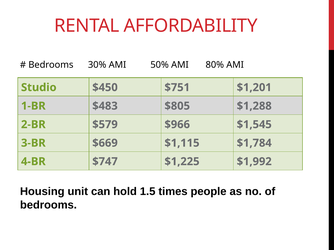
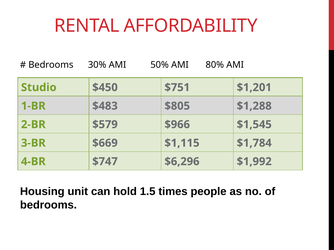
$1,225: $1,225 -> $6,296
